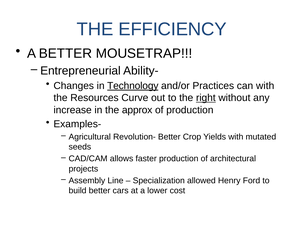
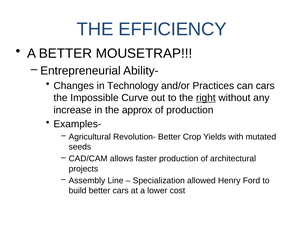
Technology underline: present -> none
can with: with -> cars
Resources: Resources -> Impossible
